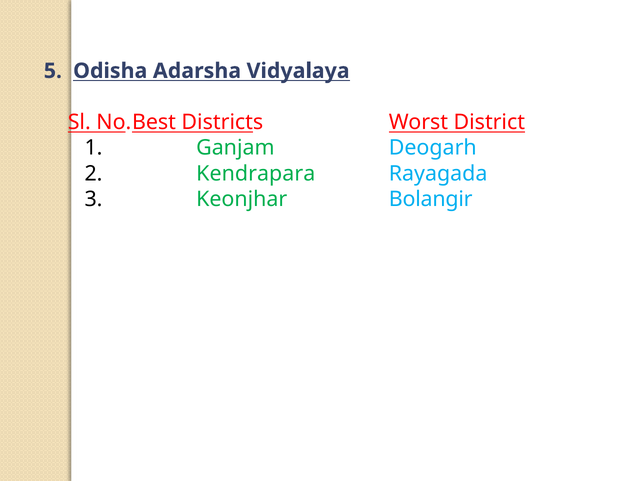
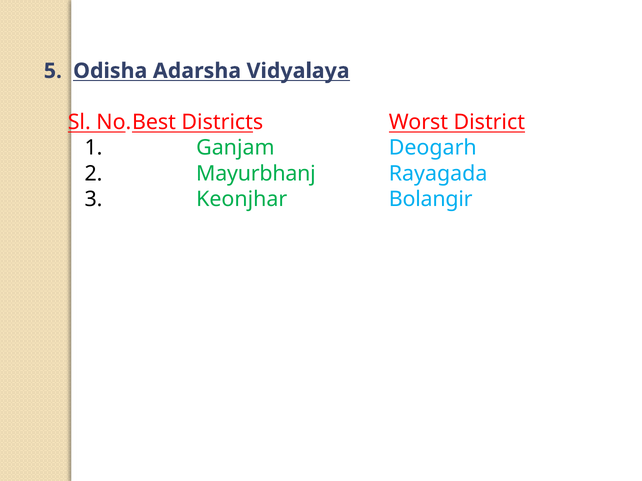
Kendrapara: Kendrapara -> Mayurbhanj
